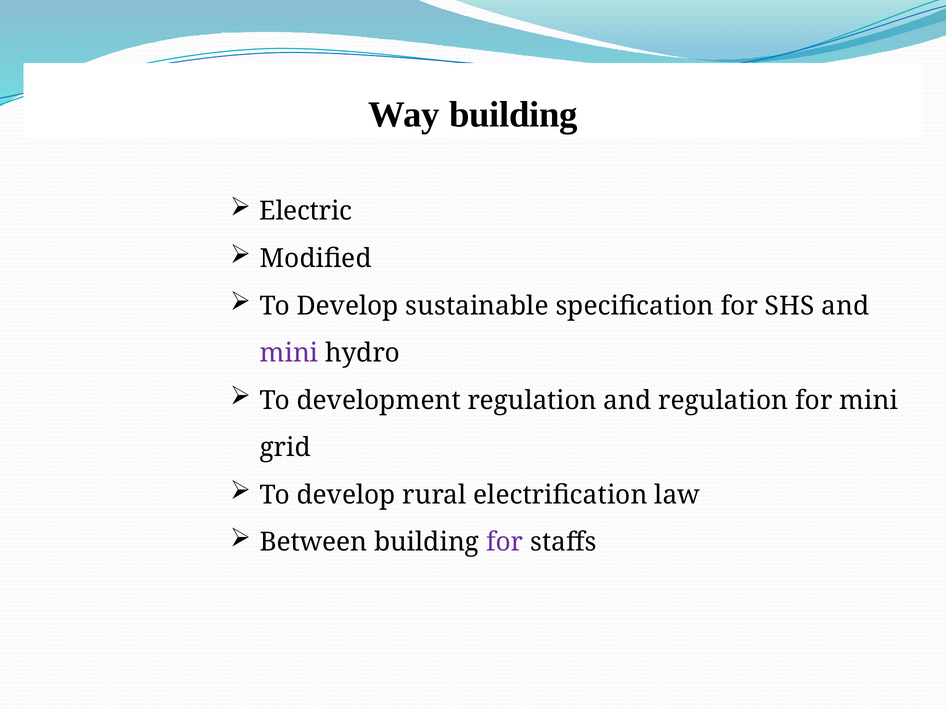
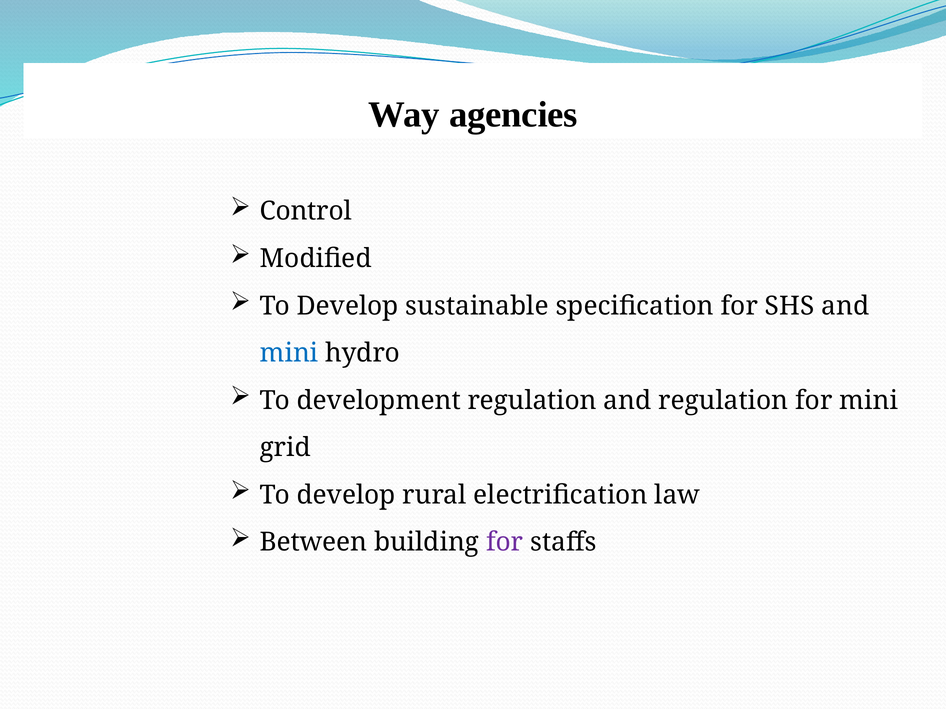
Way building: building -> agencies
Electric: Electric -> Control
mini at (289, 353) colour: purple -> blue
